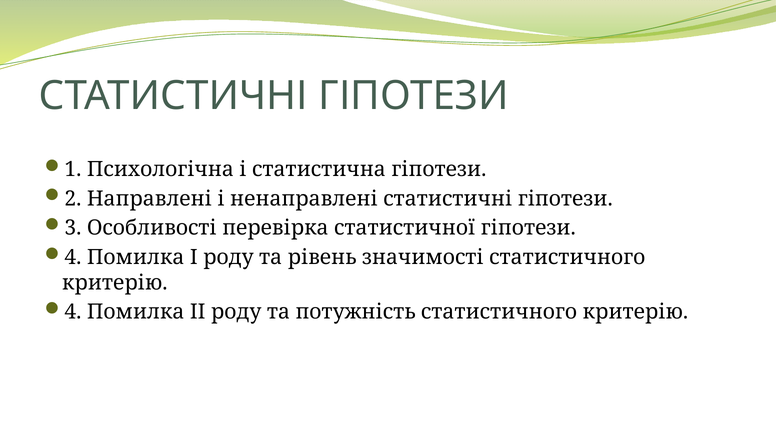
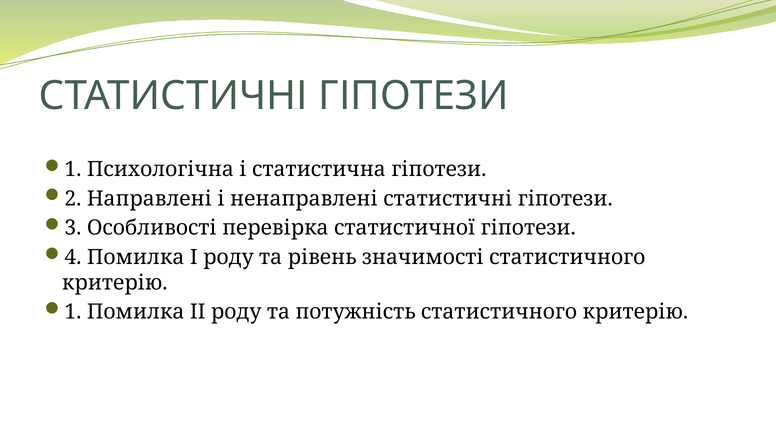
4 at (73, 312): 4 -> 1
